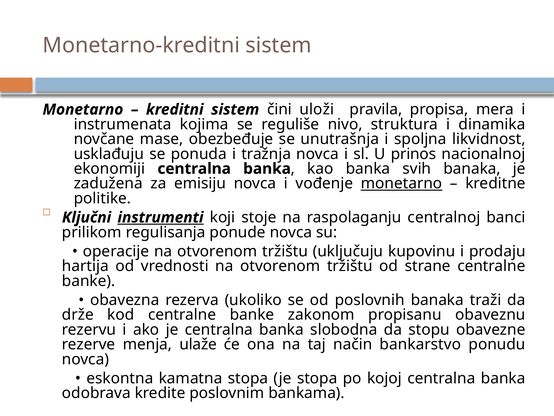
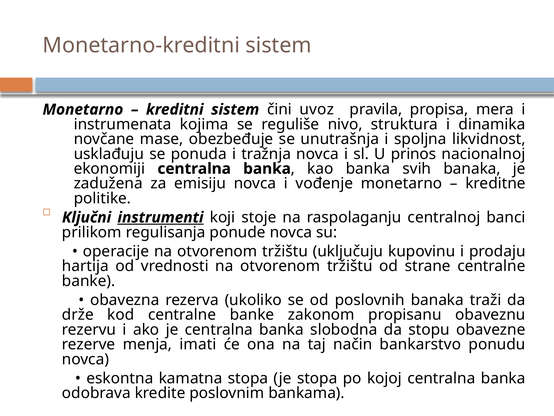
uloži: uloži -> uvoz
monetarno at (402, 183) underline: present -> none
ulaže: ulaže -> imati
